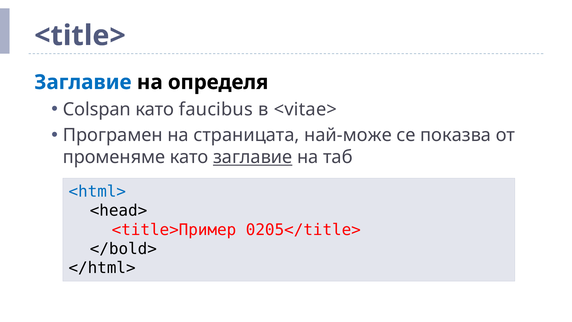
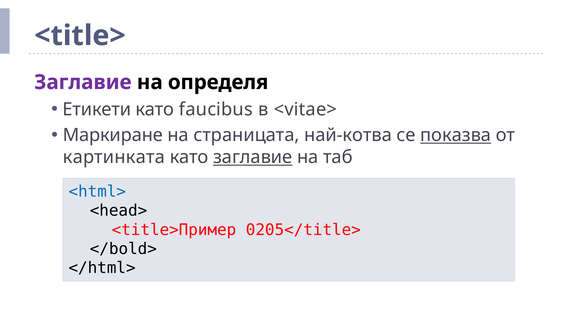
Заглавие at (83, 82) colour: blue -> purple
Colspan: Colspan -> Етикети
Програмен: Програмен -> Маркиране
най-може: най-може -> най-котва
показва underline: none -> present
променяме: променяме -> картинката
